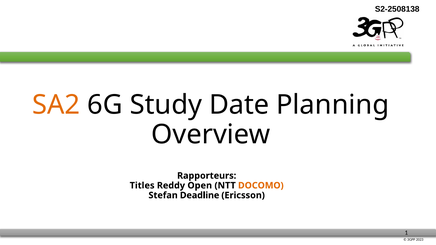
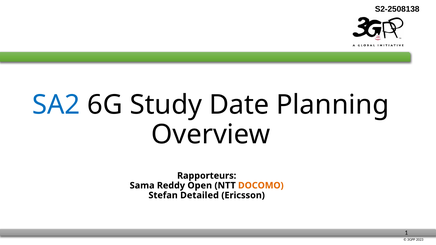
SA2 colour: orange -> blue
Titles: Titles -> Sama
Deadline: Deadline -> Detailed
